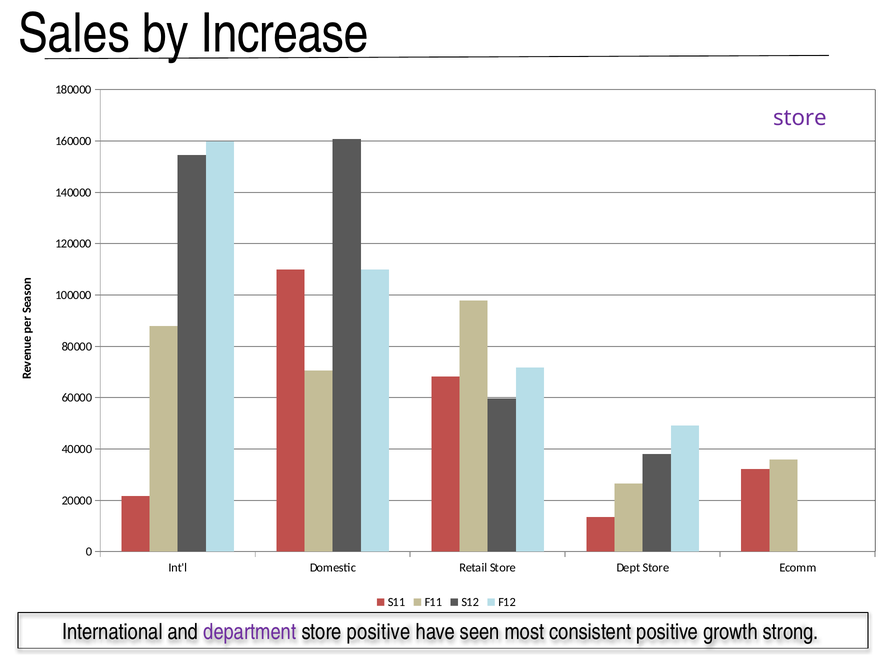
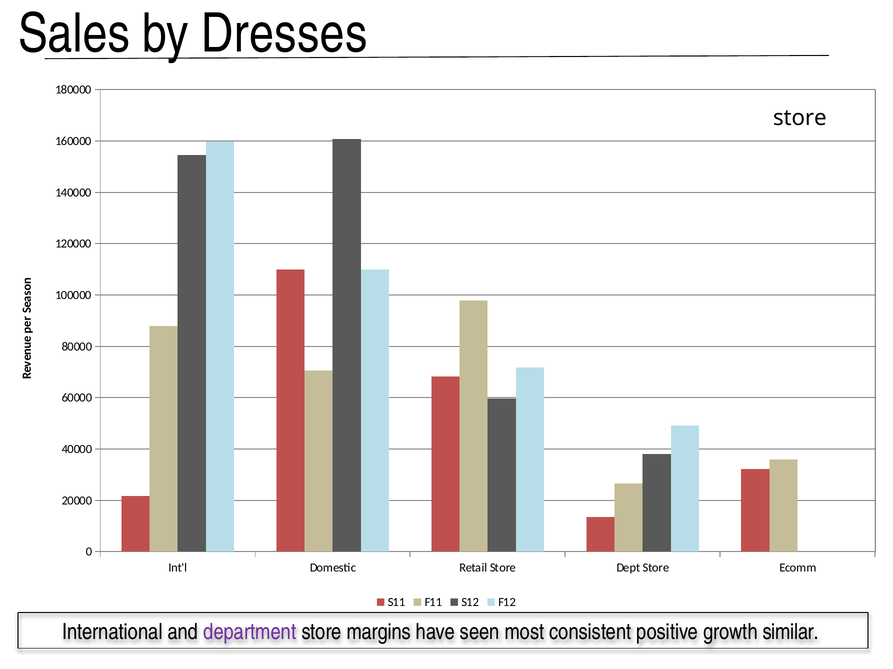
Increase: Increase -> Dresses
store at (800, 118) colour: purple -> black
store positive: positive -> margins
strong: strong -> similar
